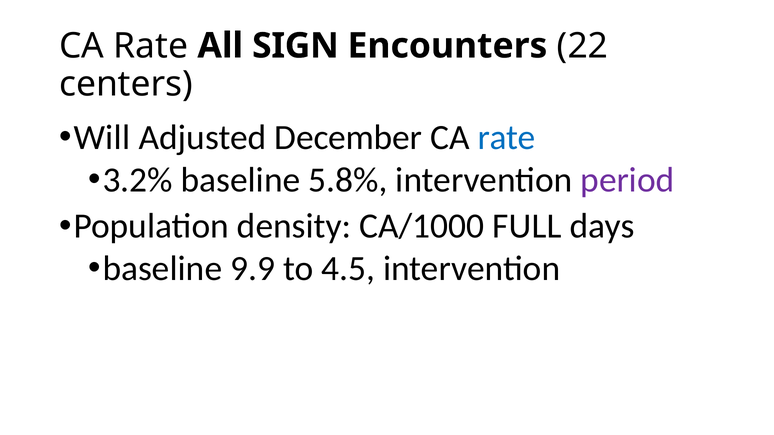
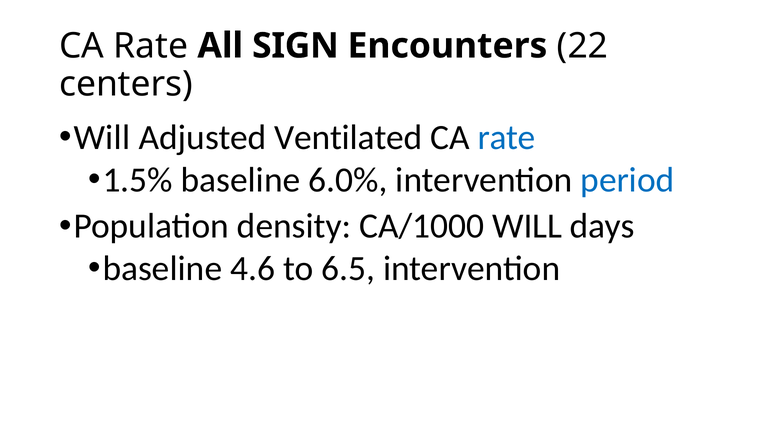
December: December -> Ventilated
3.2%: 3.2% -> 1.5%
5.8%: 5.8% -> 6.0%
period colour: purple -> blue
CA/1000 FULL: FULL -> WILL
9.9: 9.9 -> 4.6
4.5: 4.5 -> 6.5
